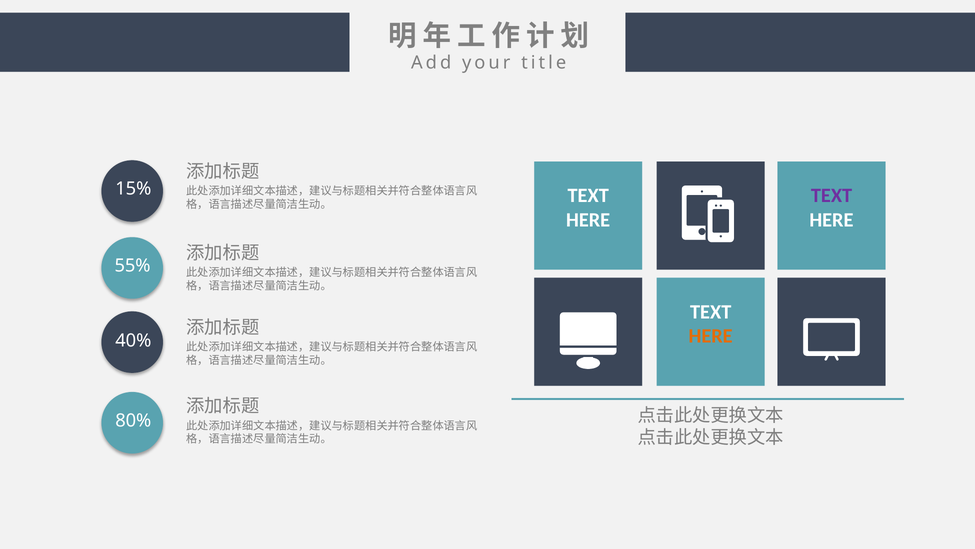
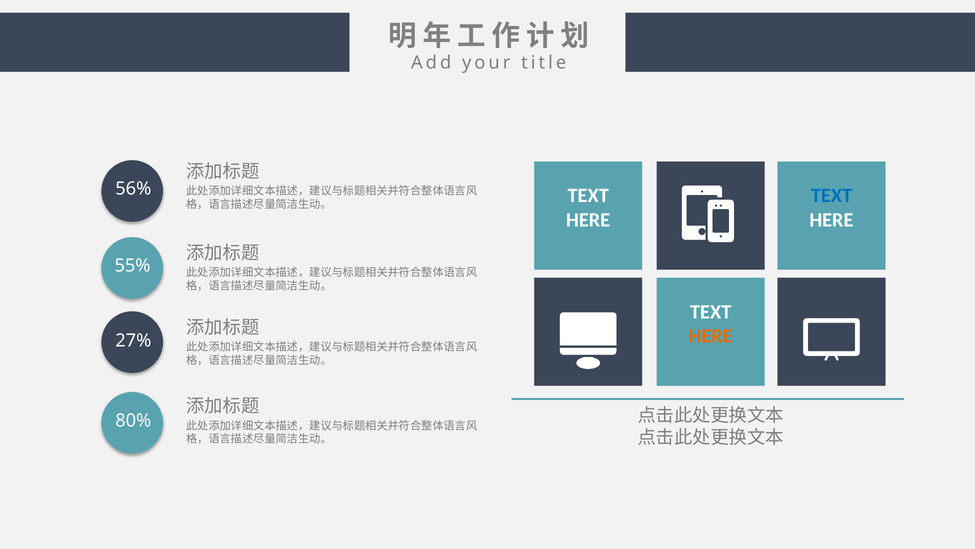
15%: 15% -> 56%
TEXT at (832, 196) colour: purple -> blue
40%: 40% -> 27%
